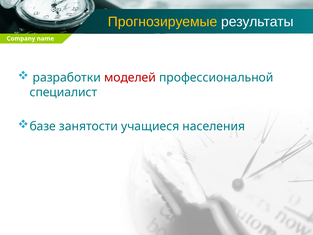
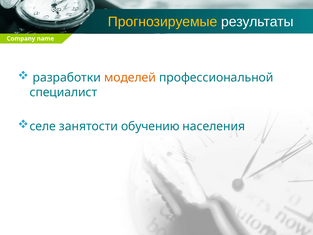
моделей colour: red -> orange
базе: базе -> селе
учащиеся: учащиеся -> обучению
